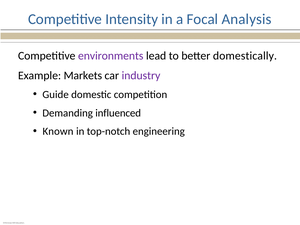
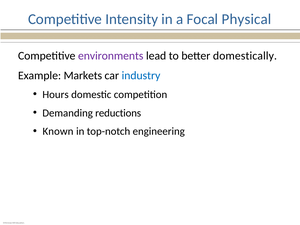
Analysis: Analysis -> Physical
industry colour: purple -> blue
Guide: Guide -> Hours
influenced: influenced -> reductions
